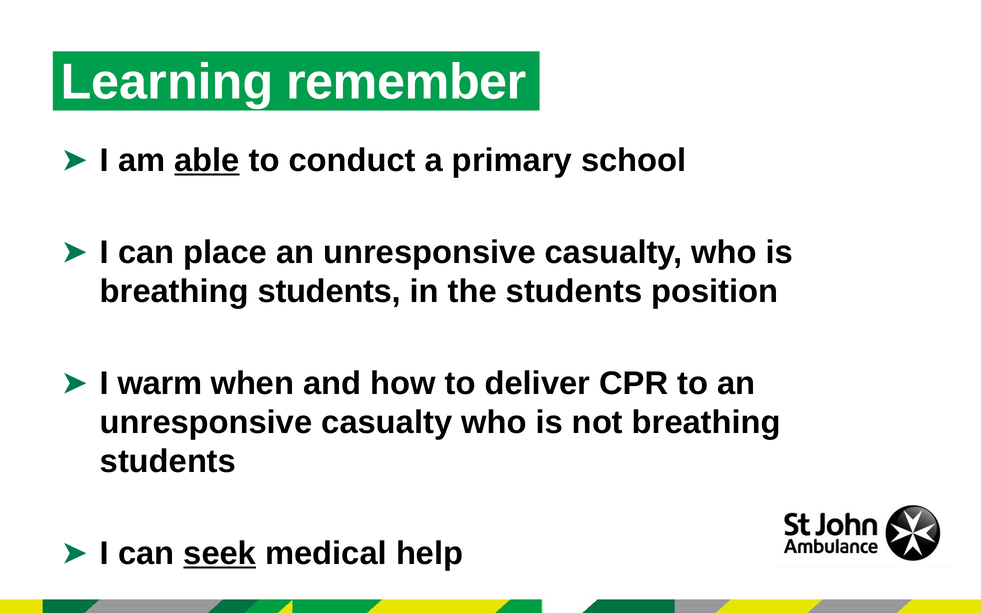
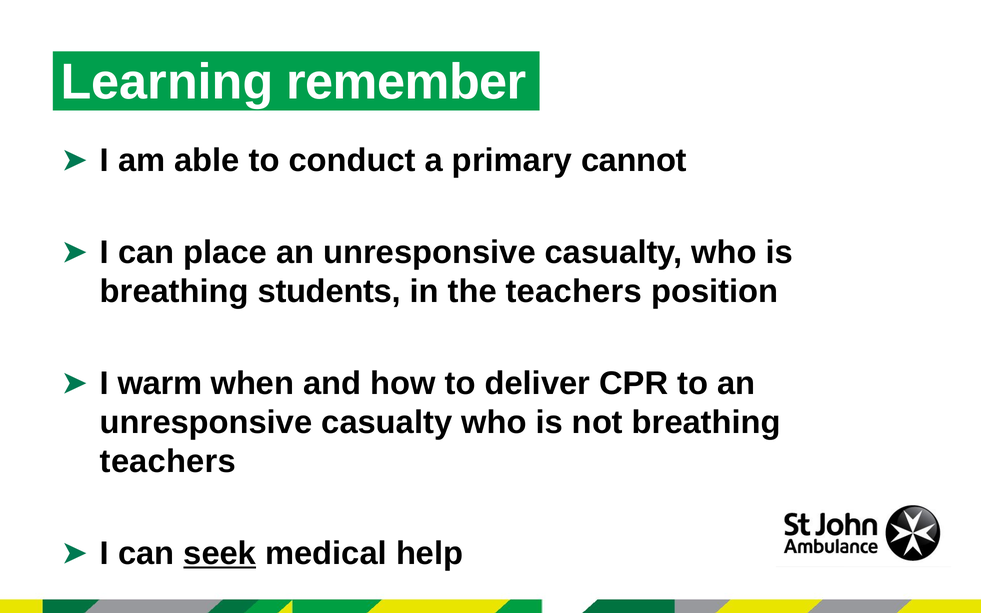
able underline: present -> none
school: school -> cannot
the students: students -> teachers
students at (168, 462): students -> teachers
